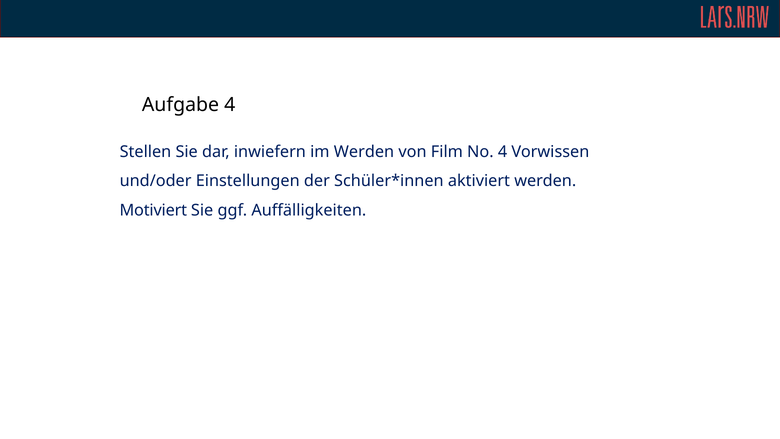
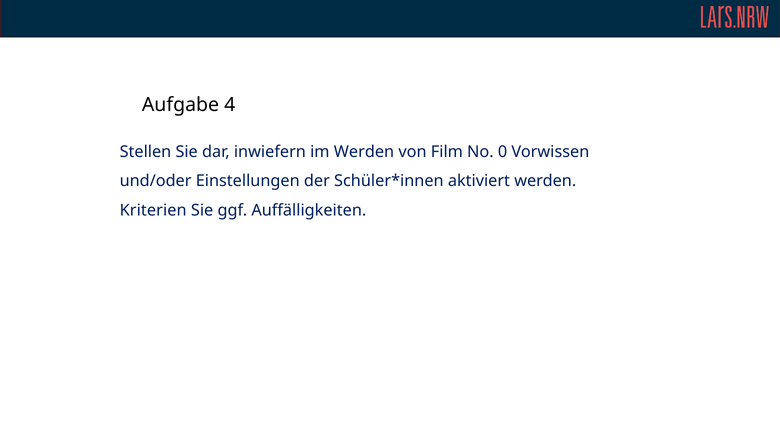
No 4: 4 -> 0
Motiviert: Motiviert -> Kriterien
